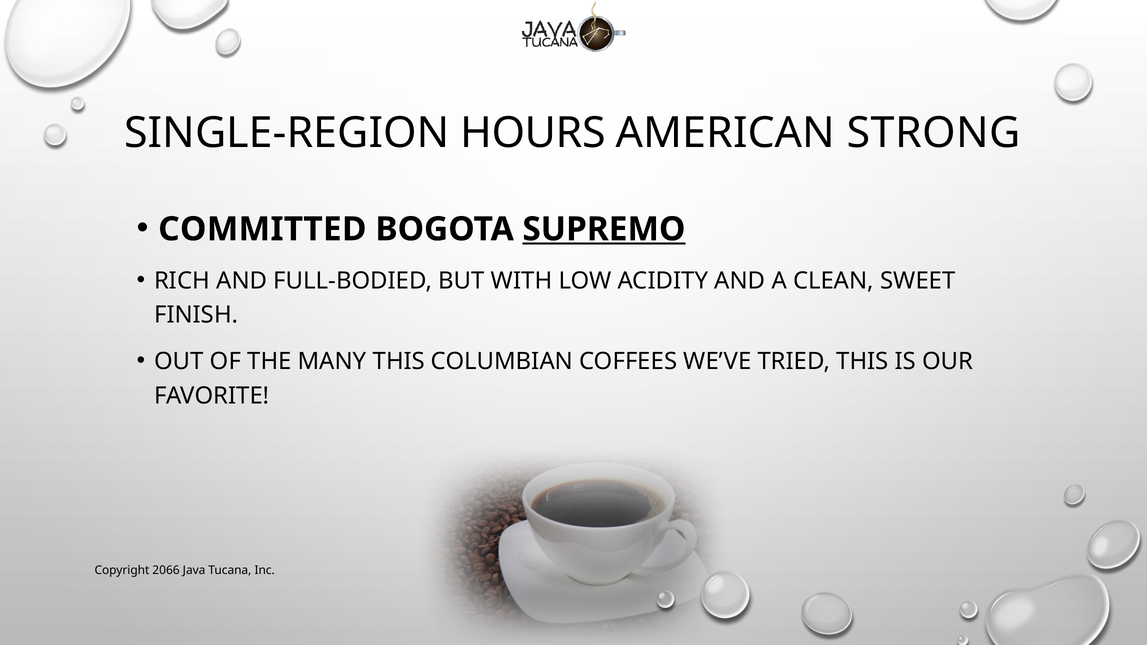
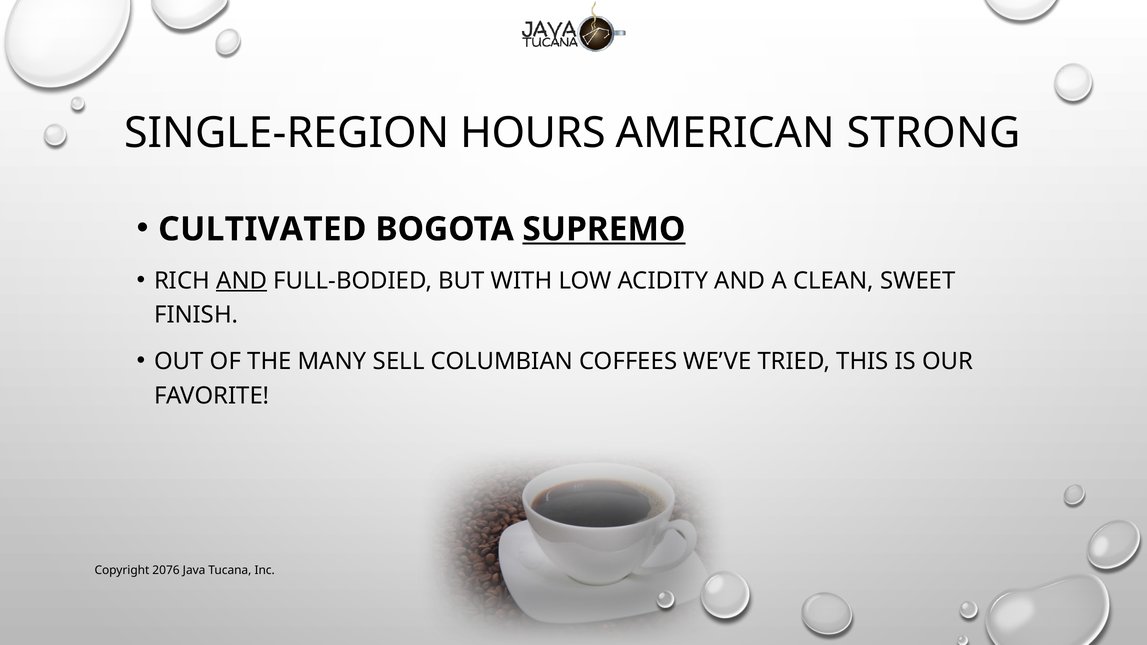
COMMITTED: COMMITTED -> CULTIVATED
AND at (242, 281) underline: none -> present
MANY THIS: THIS -> SELL
2066: 2066 -> 2076
